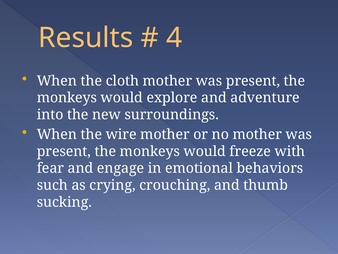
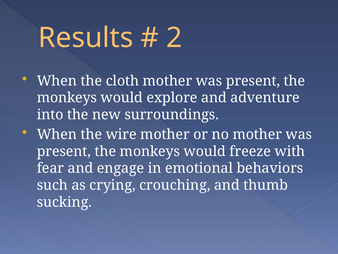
4: 4 -> 2
